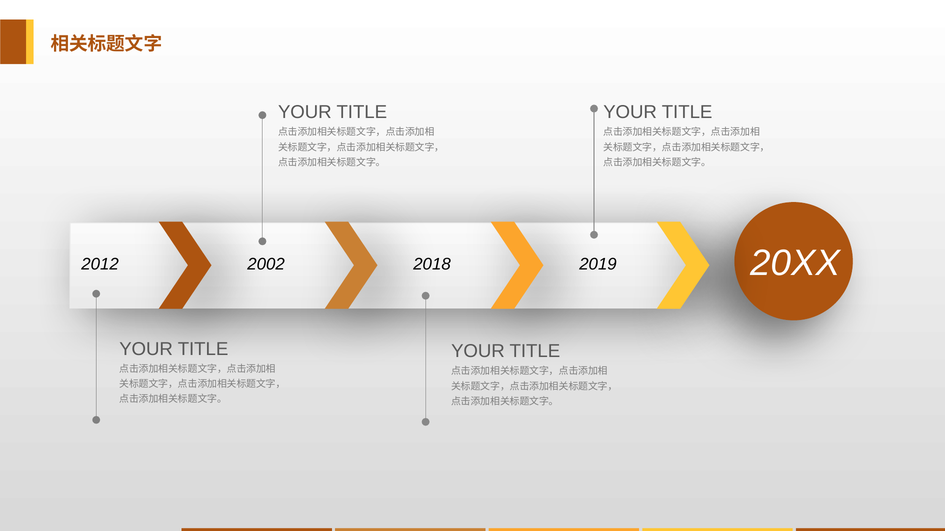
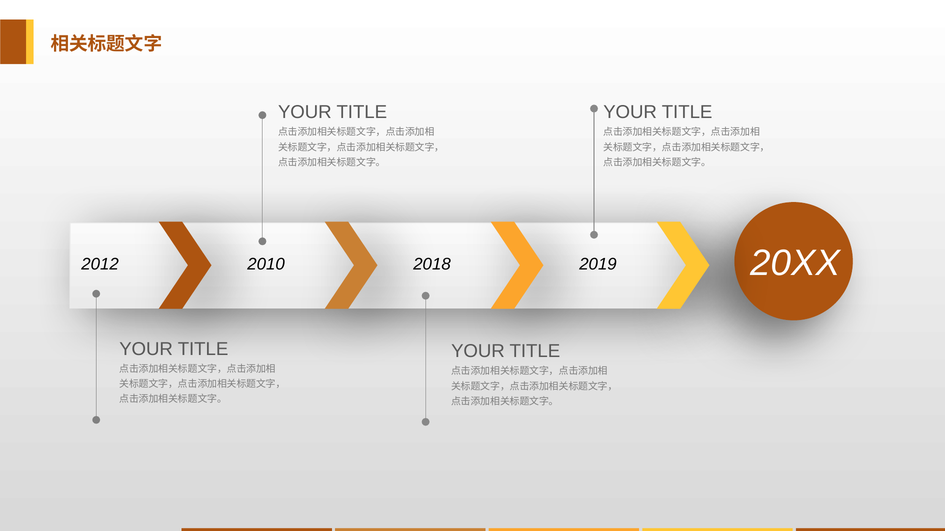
2002: 2002 -> 2010
